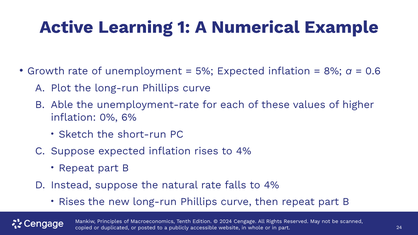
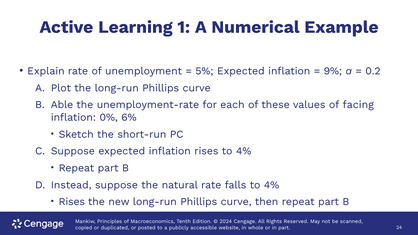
Growth: Growth -> Explain
8%: 8% -> 9%
0.6: 0.6 -> 0.2
higher: higher -> facing
